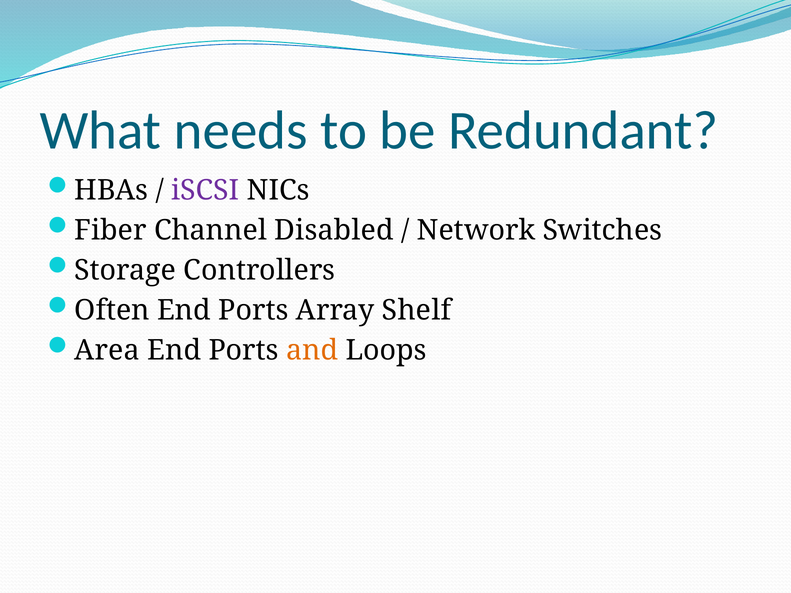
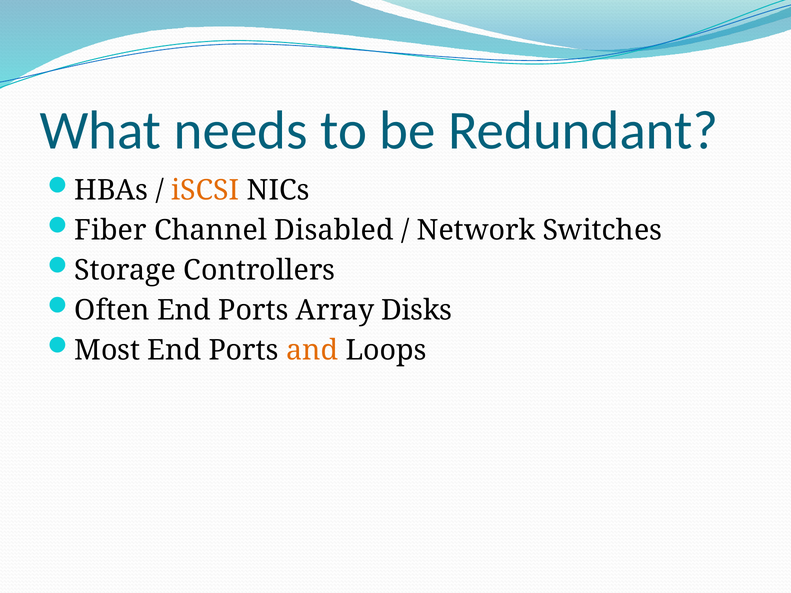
iSCSI colour: purple -> orange
Shelf: Shelf -> Disks
Area: Area -> Most
